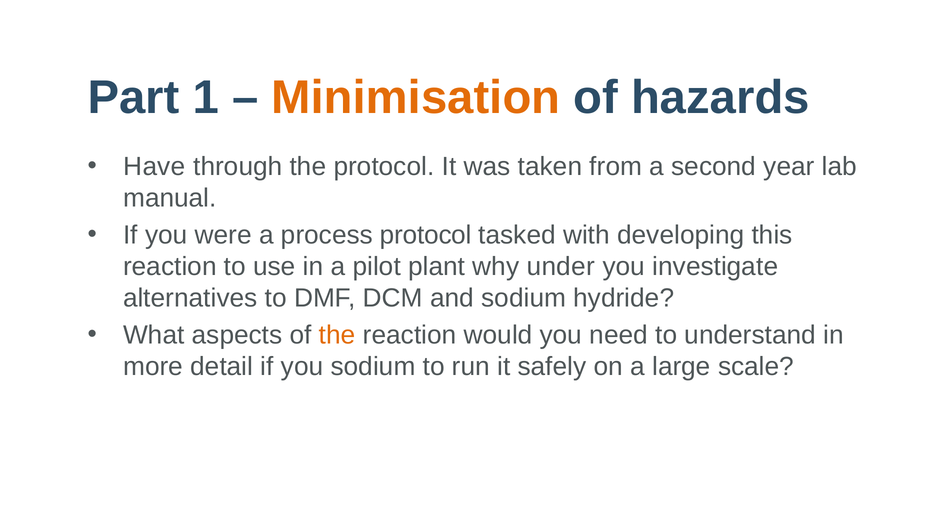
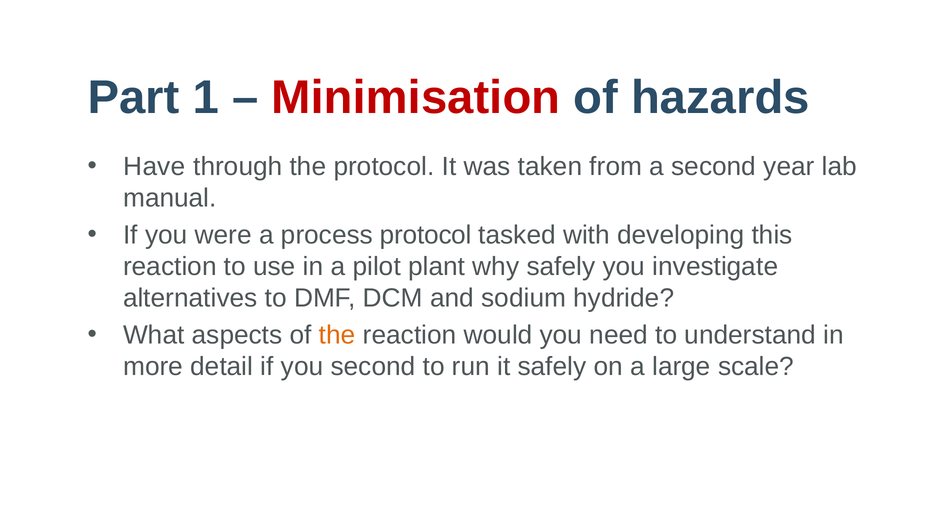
Minimisation colour: orange -> red
why under: under -> safely
you sodium: sodium -> second
